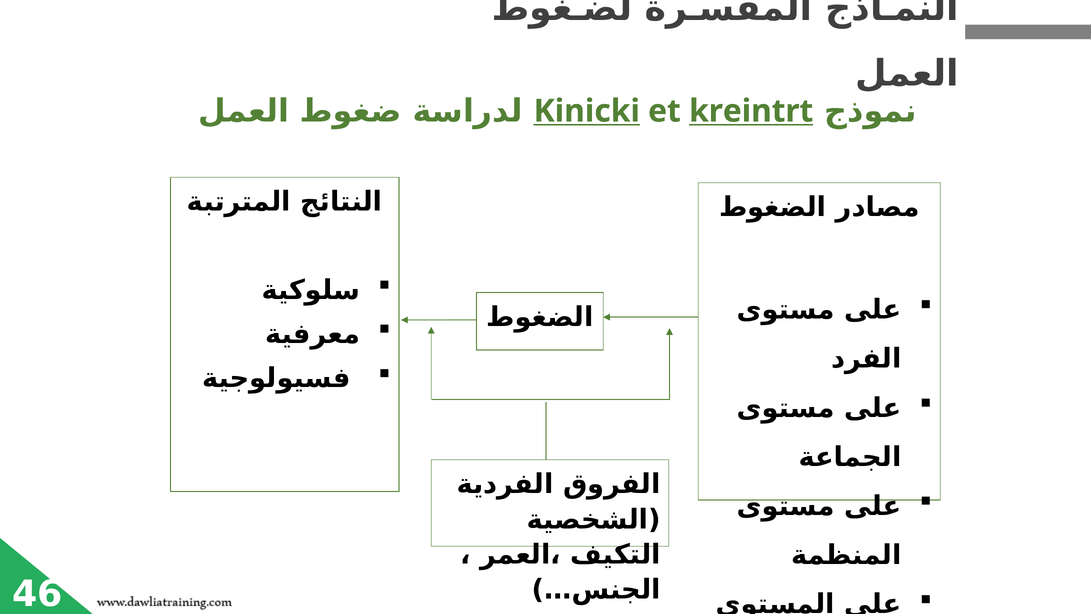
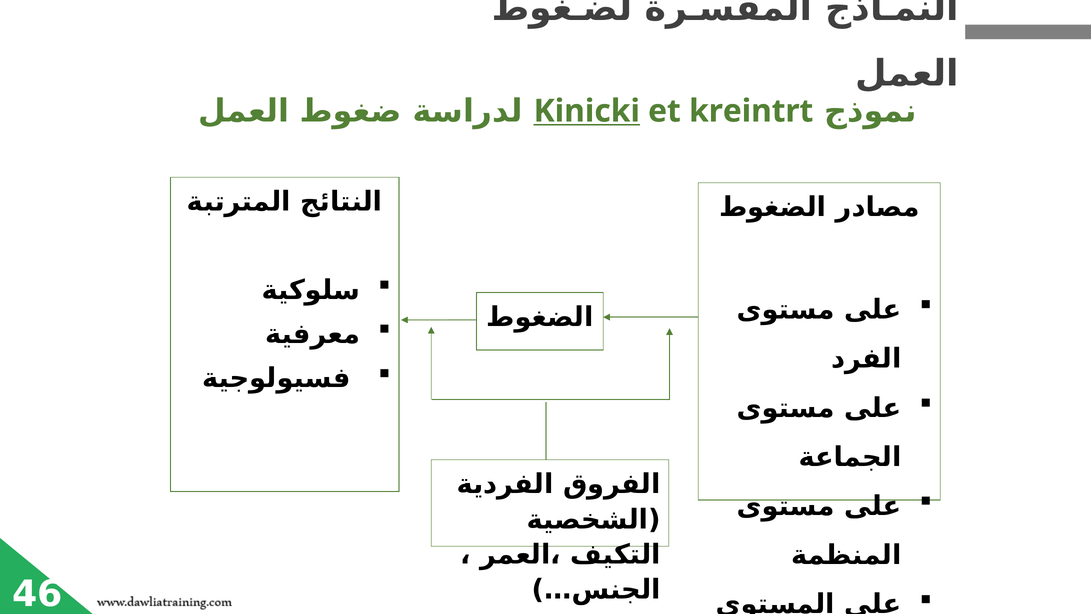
kreintrt underline: present -> none
